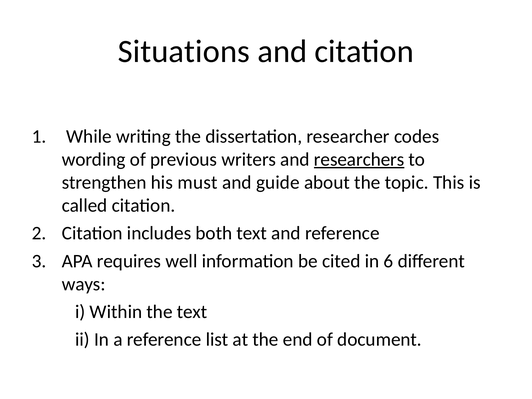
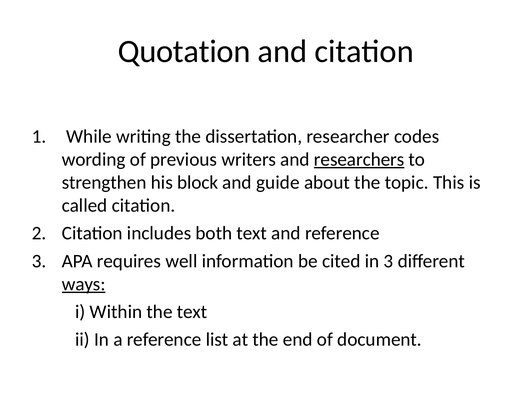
Situations: Situations -> Quotation
must: must -> block
in 6: 6 -> 3
ways underline: none -> present
